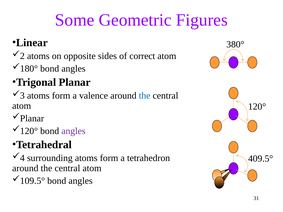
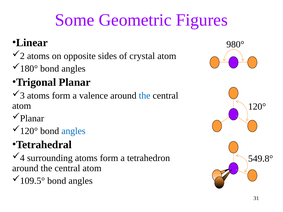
380°: 380° -> 980°
correct: correct -> crystal
angles at (74, 131) colour: purple -> blue
409.5°: 409.5° -> 549.8°
